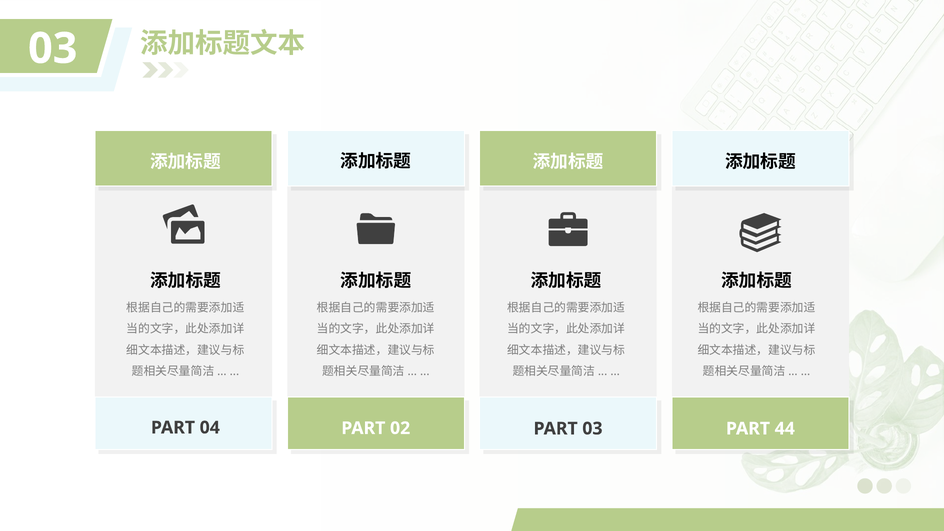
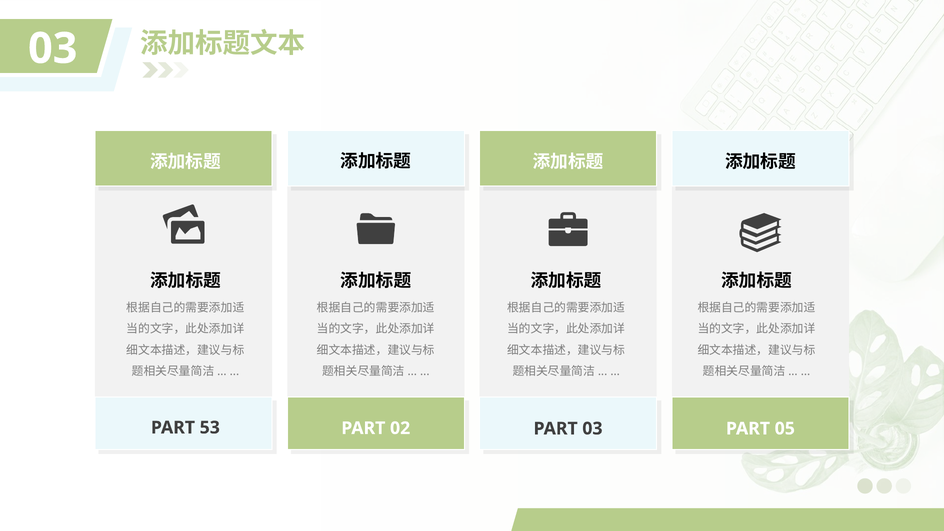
04: 04 -> 53
44: 44 -> 05
